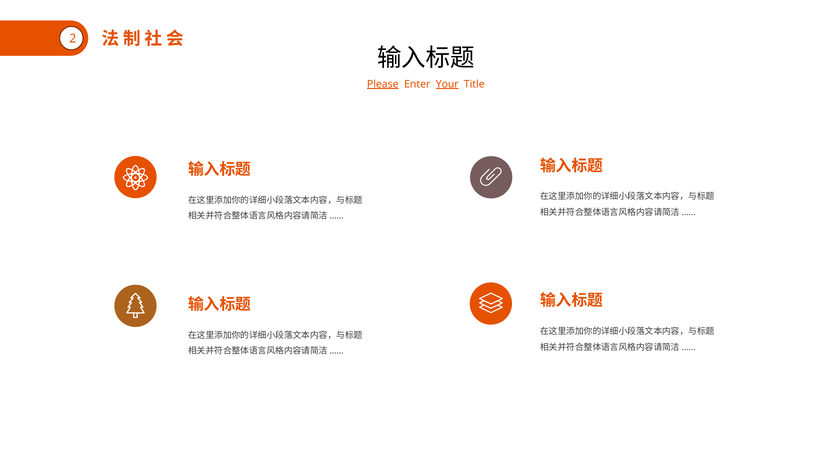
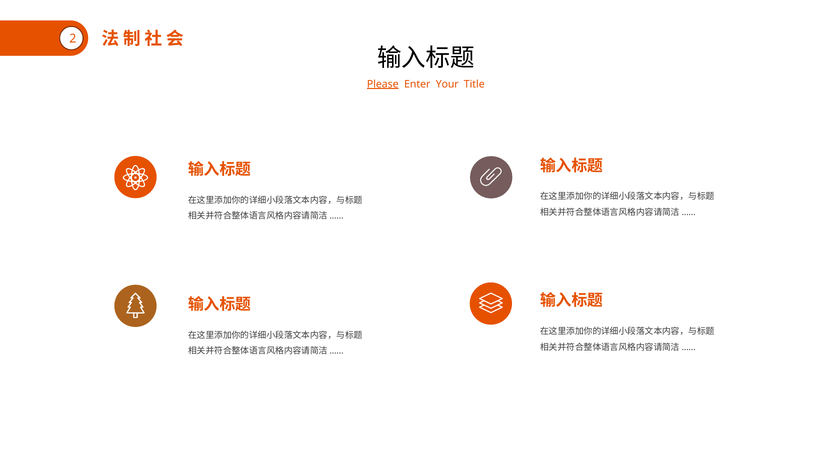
Your underline: present -> none
